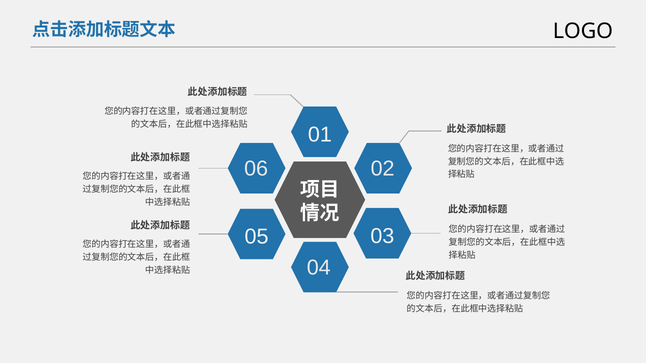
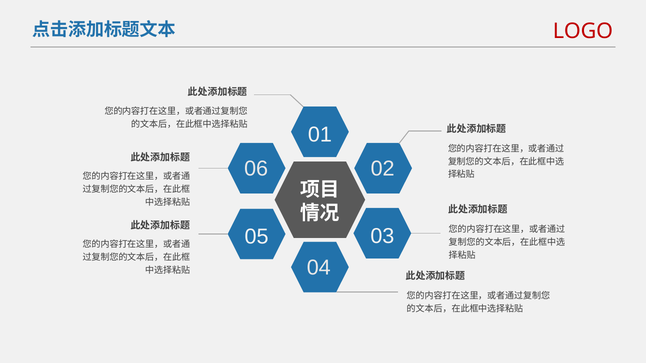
LOGO colour: black -> red
